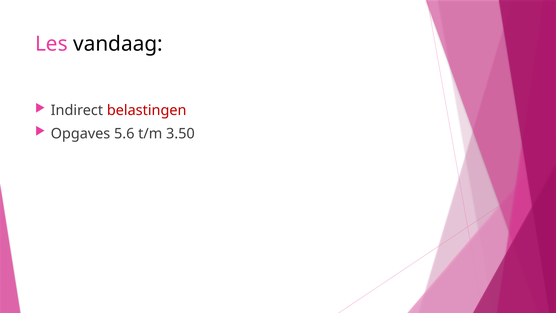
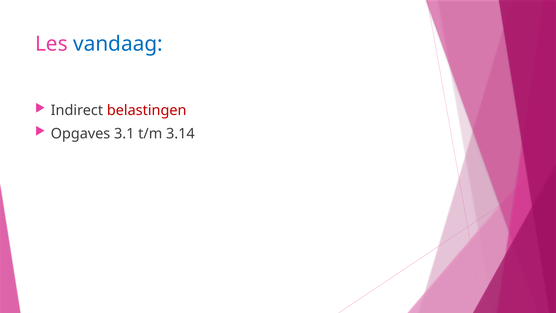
vandaag colour: black -> blue
5.6: 5.6 -> 3.1
3.50: 3.50 -> 3.14
